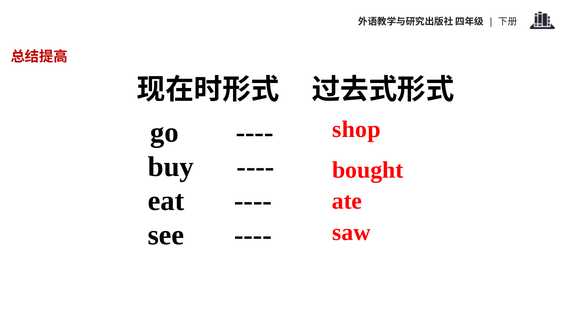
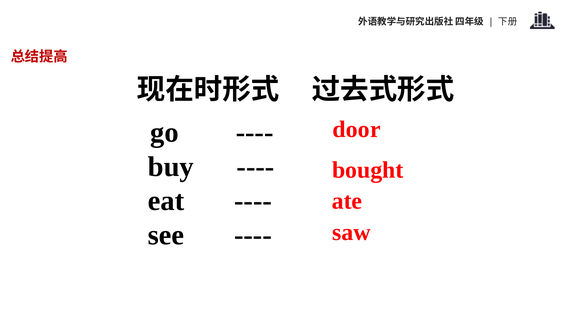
shop: shop -> door
